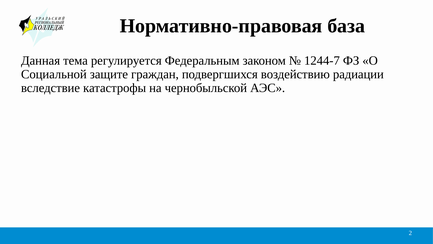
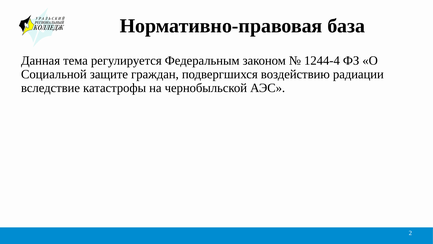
1244-7: 1244-7 -> 1244-4
